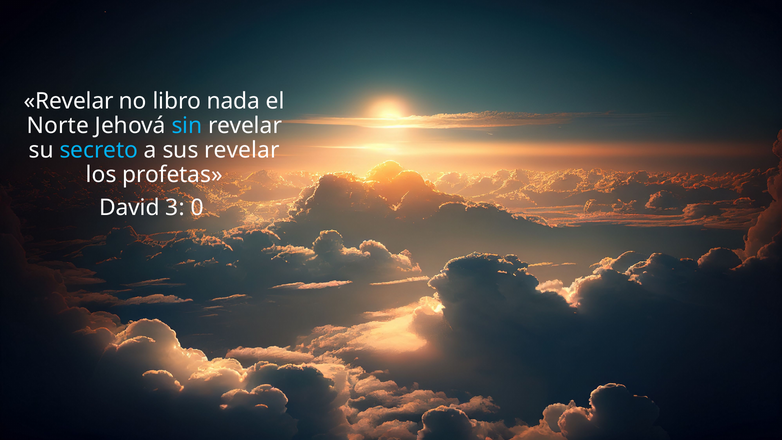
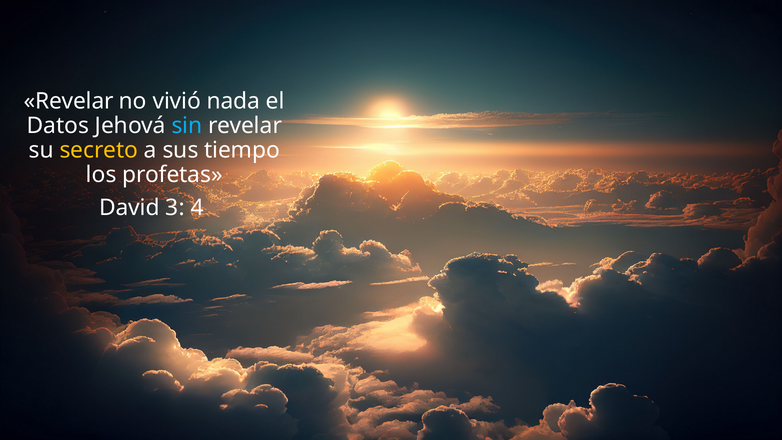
libro: libro -> vivió
Norte: Norte -> Datos
secreto colour: light blue -> yellow
sus revelar: revelar -> tiempo
0: 0 -> 4
